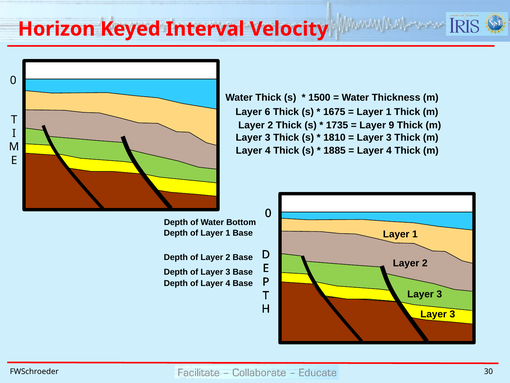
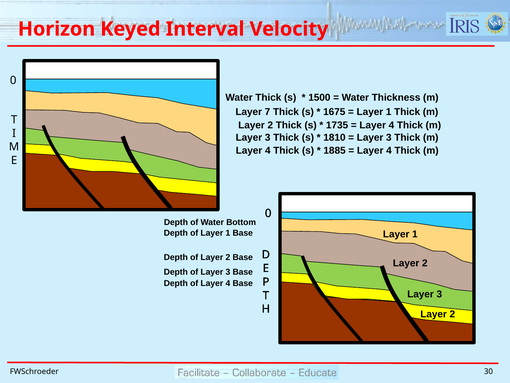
6: 6 -> 7
9 at (391, 125): 9 -> 4
3 at (452, 314): 3 -> 2
